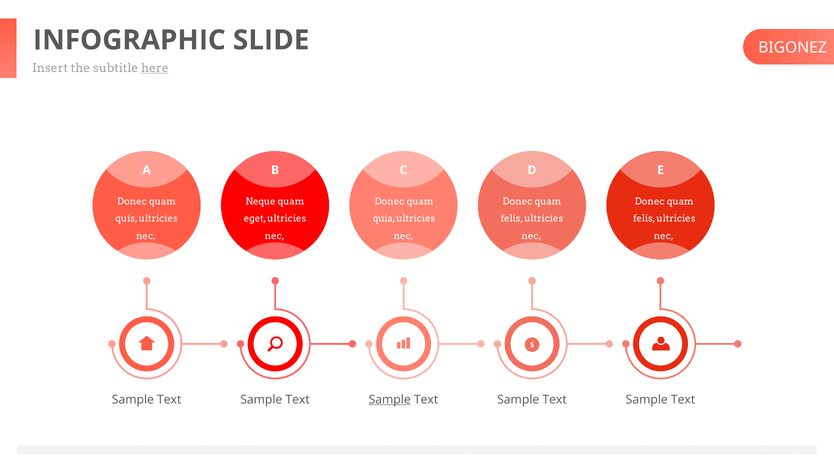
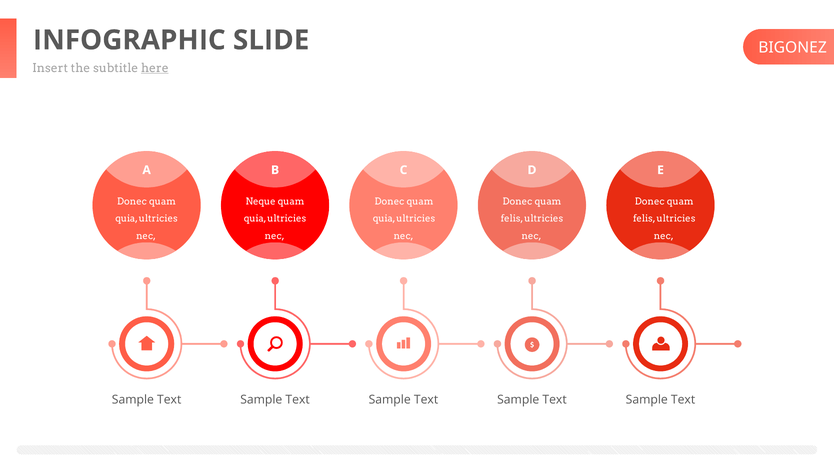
quis at (126, 219): quis -> quia
eget at (255, 219): eget -> quia
Sample at (390, 400) underline: present -> none
